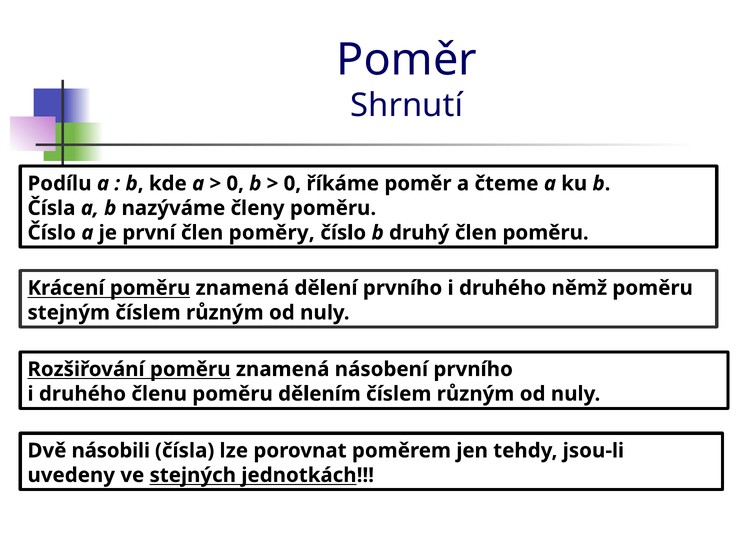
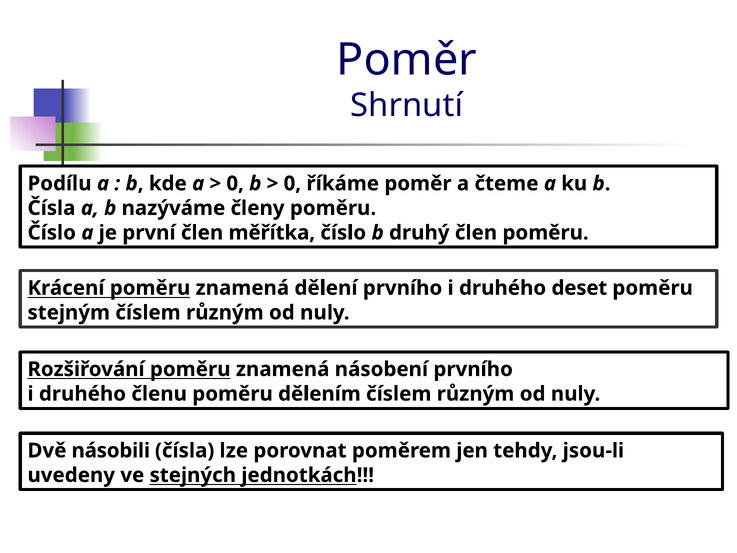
poměry: poměry -> měřítka
němž: němž -> deset
